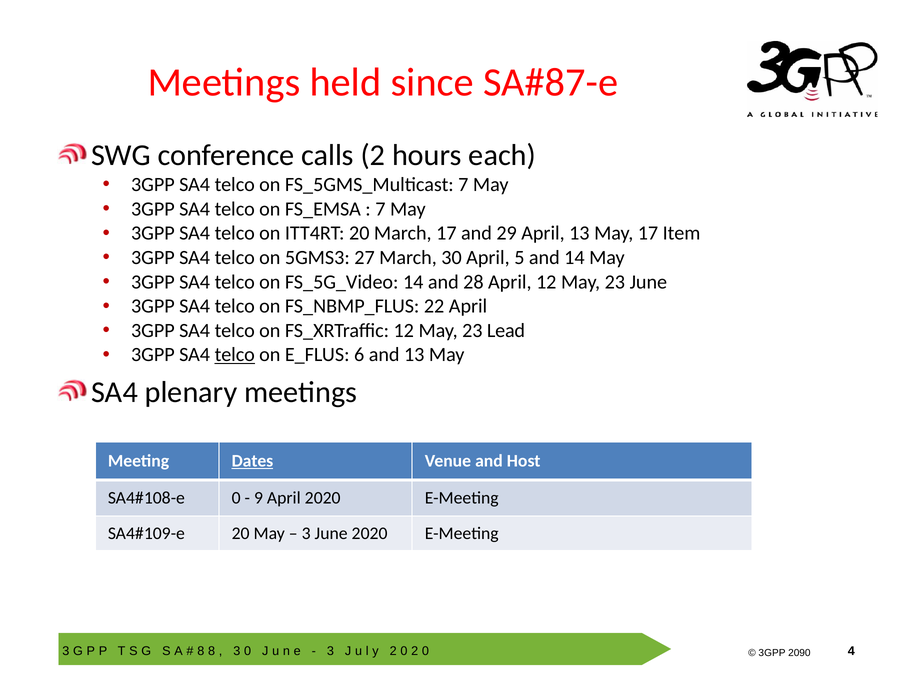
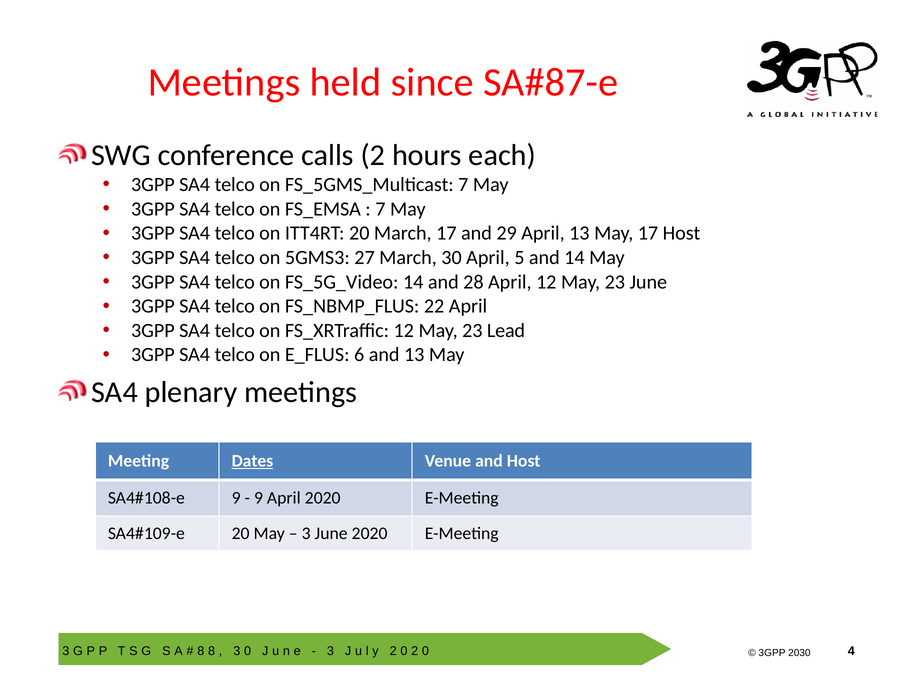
17 Item: Item -> Host
telco at (235, 355) underline: present -> none
0 at (236, 498): 0 -> 9
2090: 2090 -> 2030
